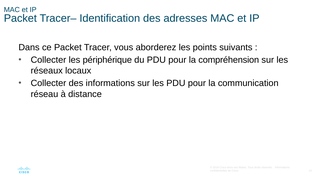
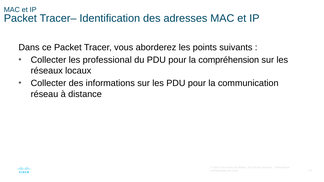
périphérique: périphérique -> professional
